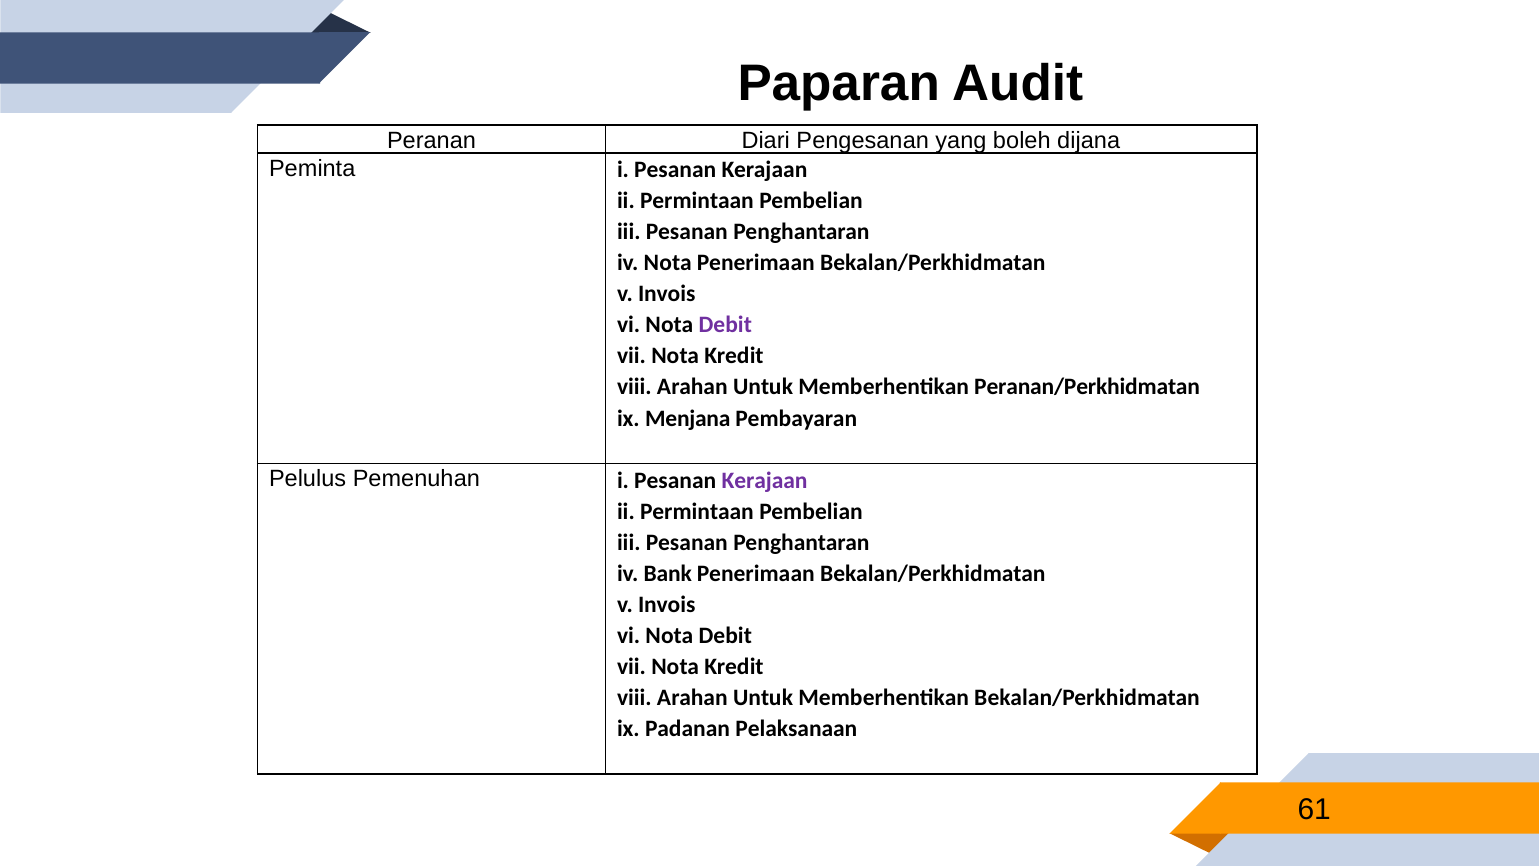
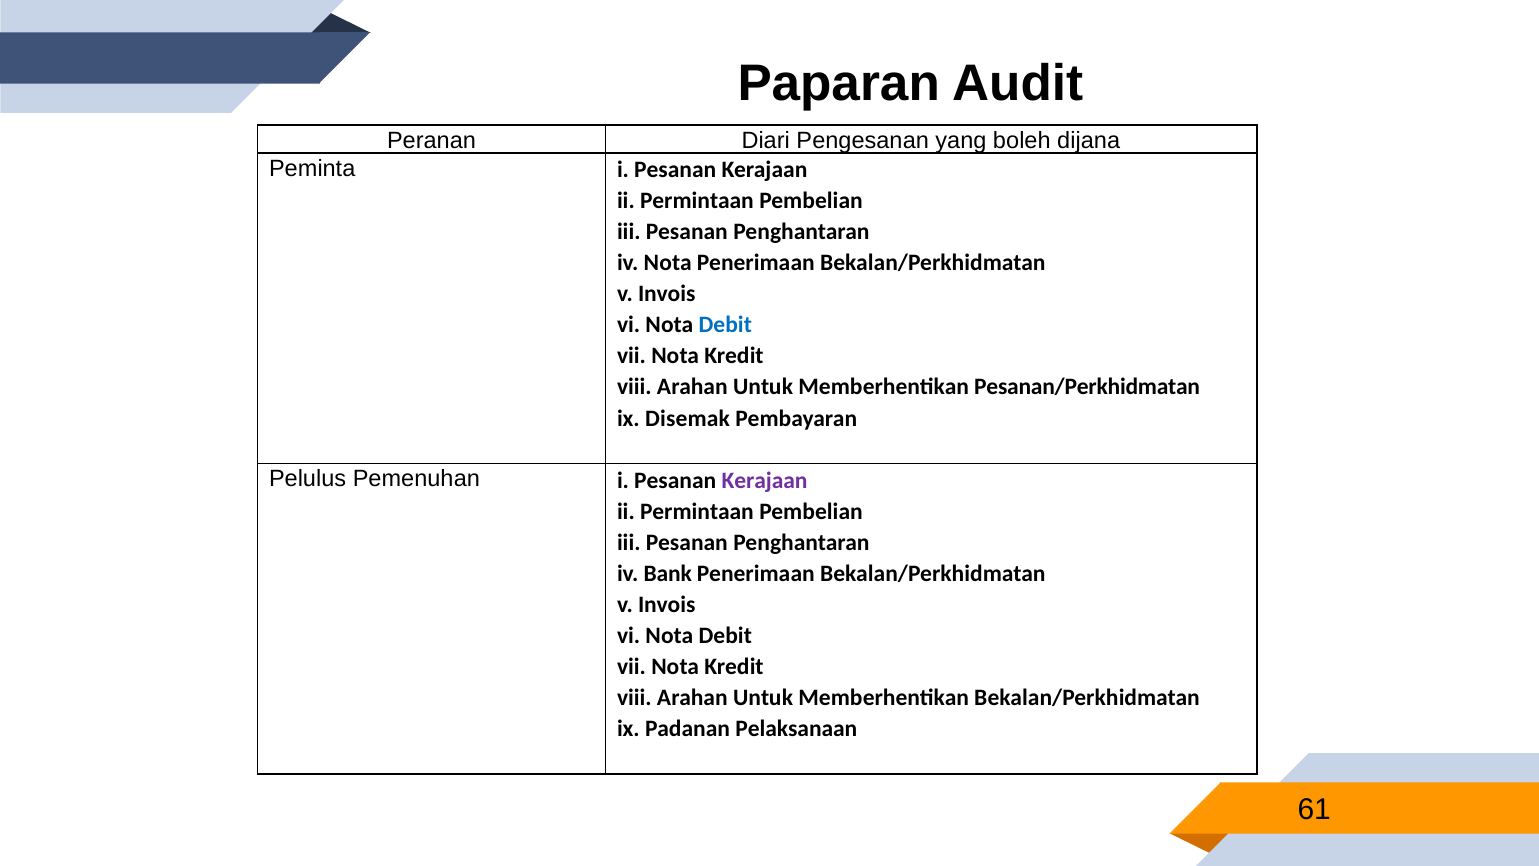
Debit at (725, 325) colour: purple -> blue
Peranan/Perkhidmatan: Peranan/Perkhidmatan -> Pesanan/Perkhidmatan
Menjana: Menjana -> Disemak
